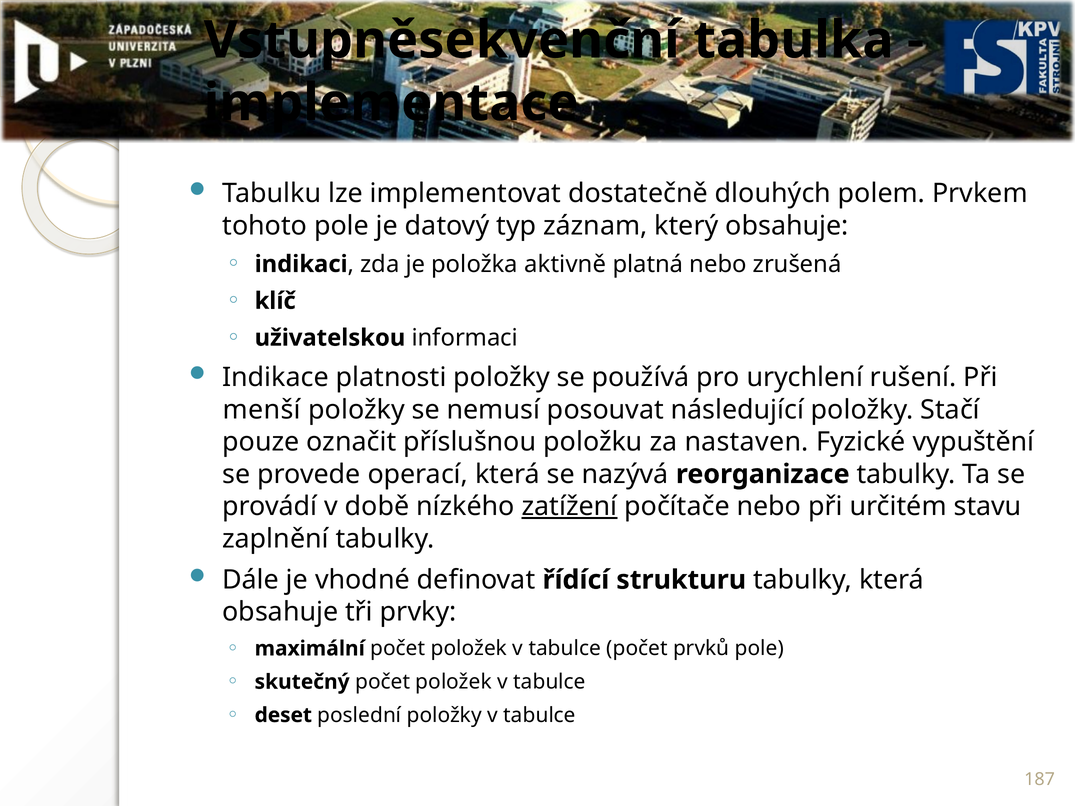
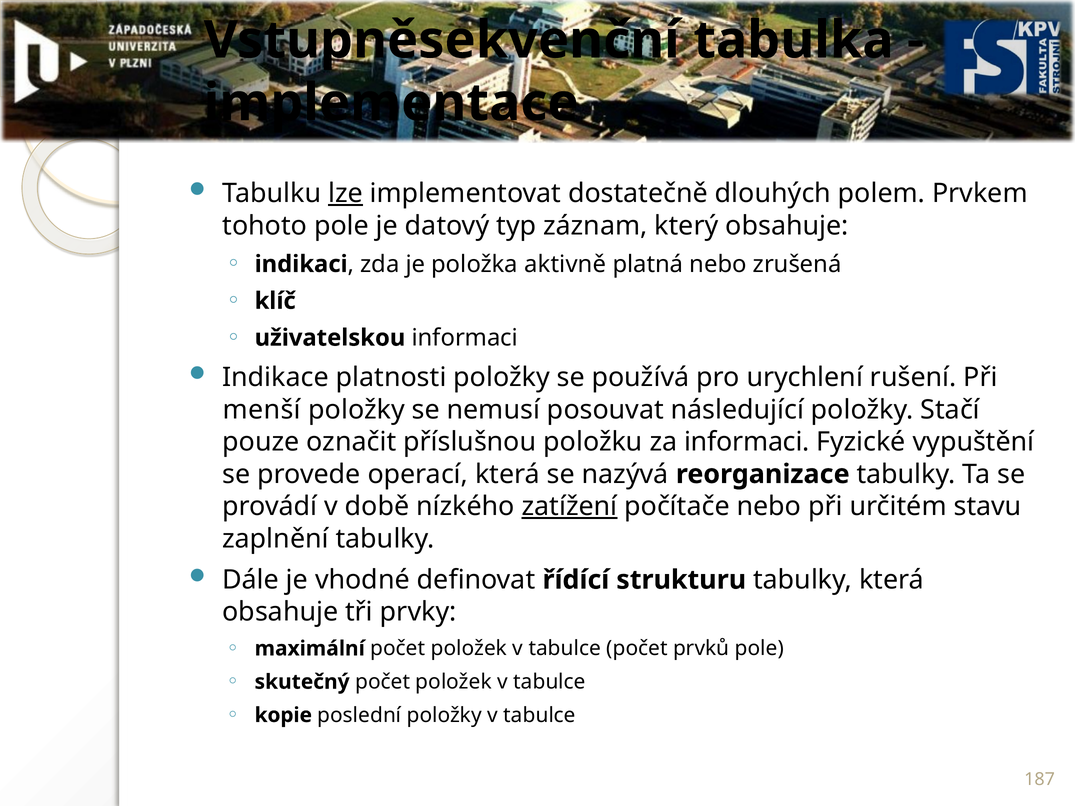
lze underline: none -> present
za nastaven: nastaven -> informaci
deset: deset -> kopie
